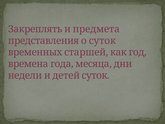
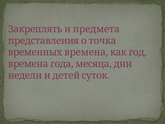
о суток: суток -> точка
временных старшей: старшей -> времена
